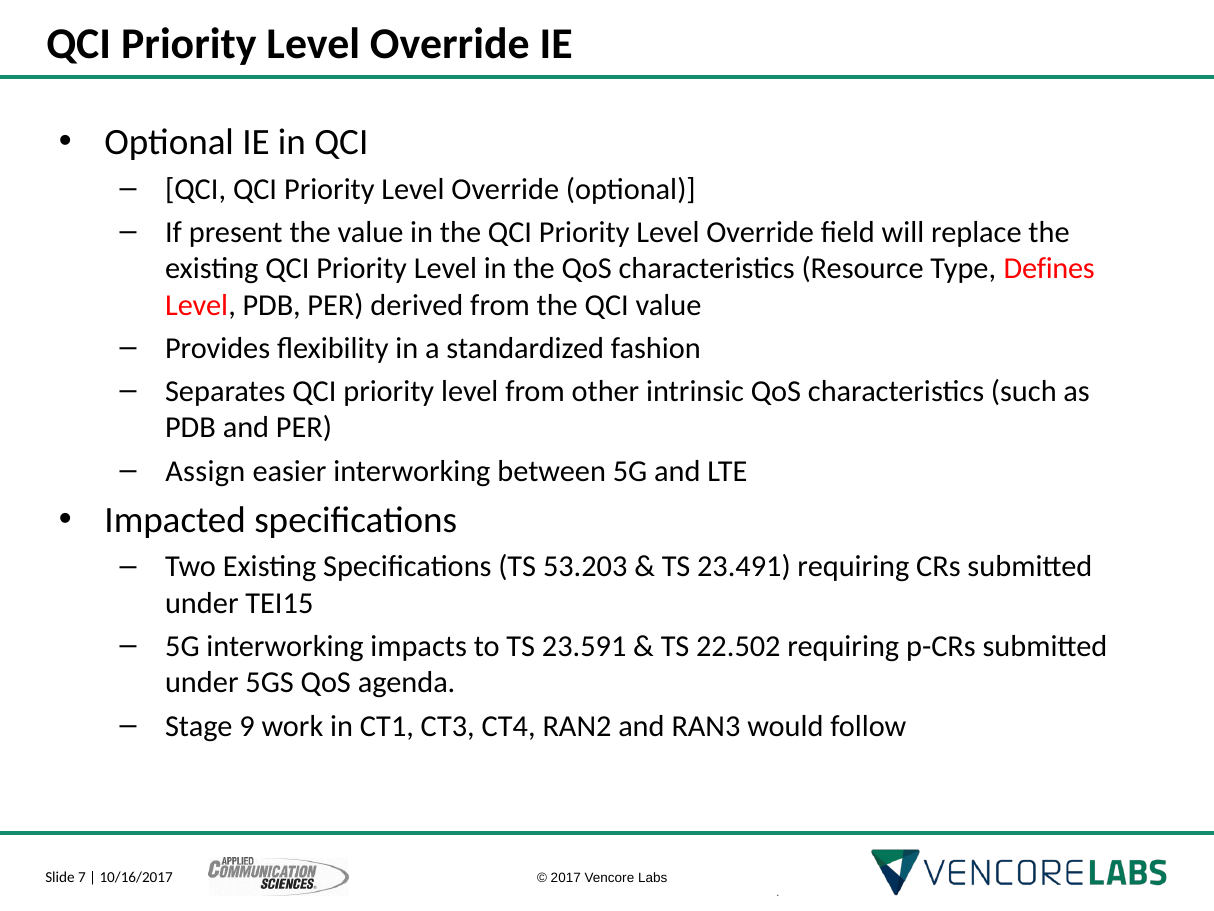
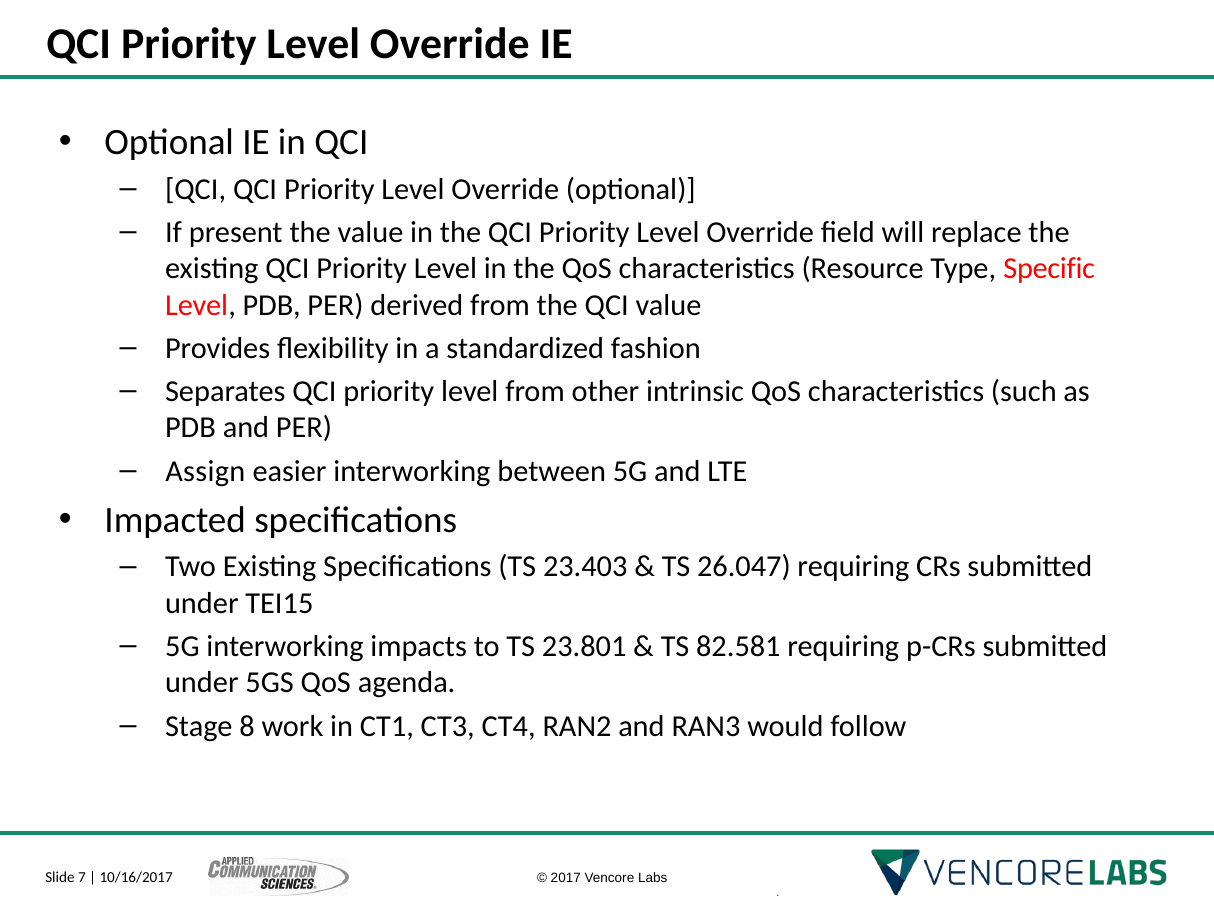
Defines: Defines -> Specific
53.203: 53.203 -> 23.403
23.491: 23.491 -> 26.047
23.591: 23.591 -> 23.801
22.502: 22.502 -> 82.581
9: 9 -> 8
